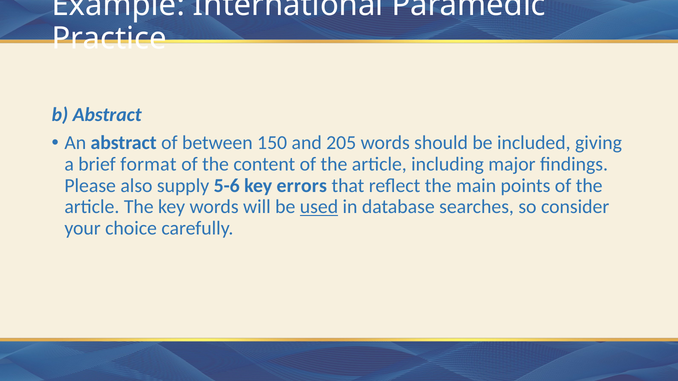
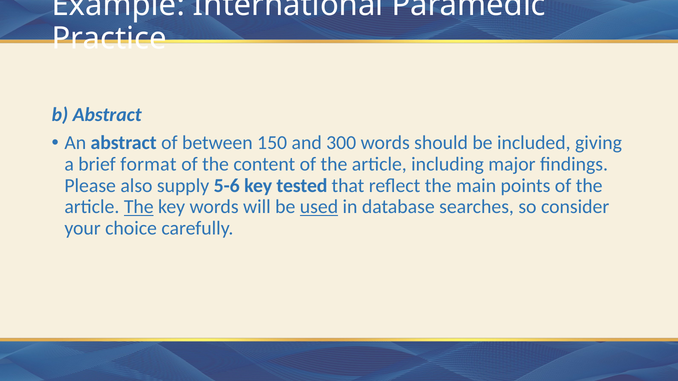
205: 205 -> 300
errors: errors -> tested
The at (139, 207) underline: none -> present
